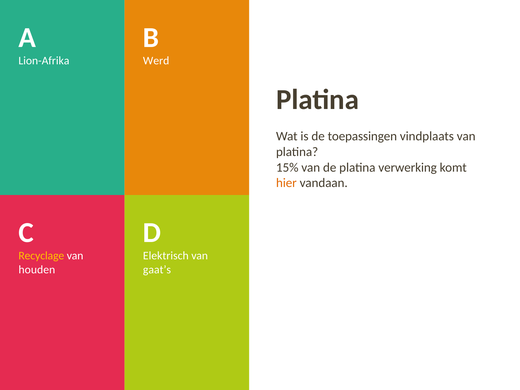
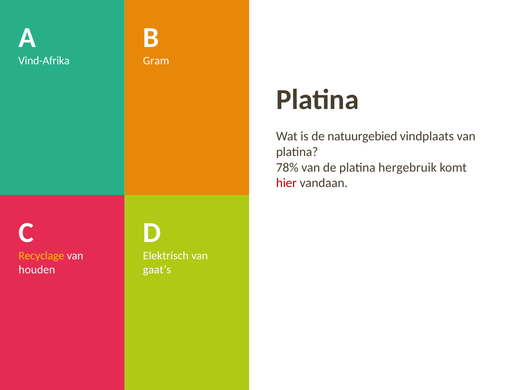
Lion-Afrika: Lion-Afrika -> Vind-Afrika
Werd: Werd -> Gram
toepassingen: toepassingen -> natuurgebied
15%: 15% -> 78%
verwerking: verwerking -> hergebruik
hier colour: orange -> red
